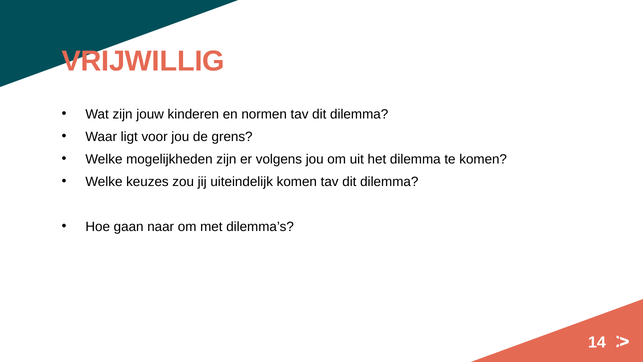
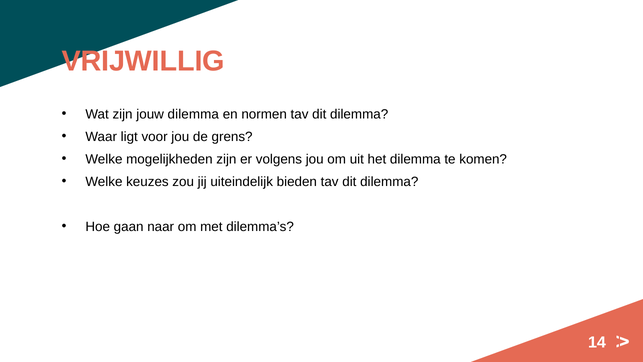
jouw kinderen: kinderen -> dilemma
uiteindelijk komen: komen -> bieden
